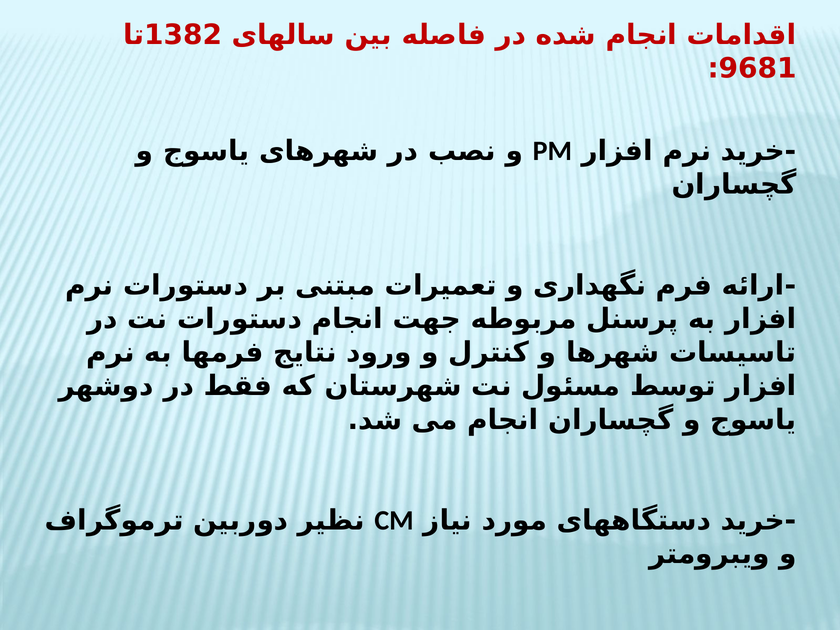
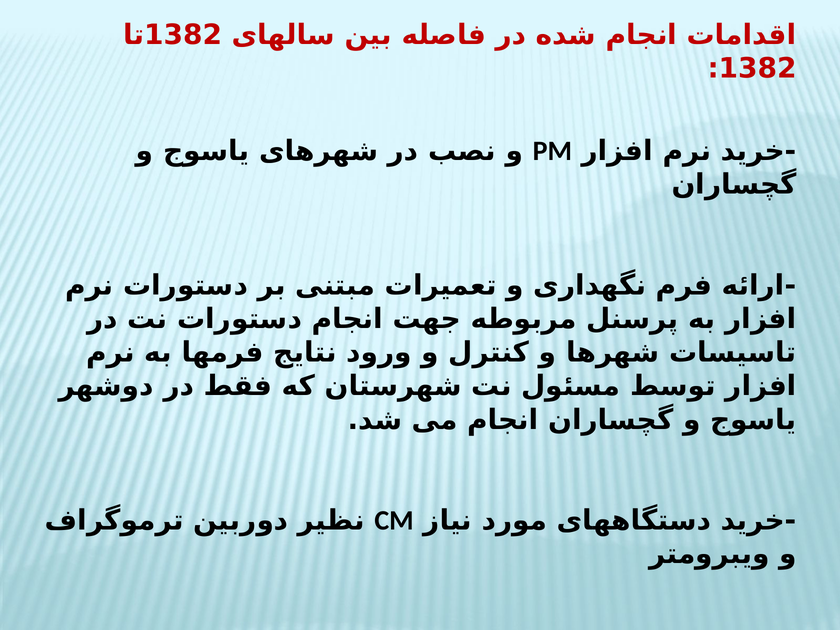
9681 at (758, 68): 9681 -> 1382
